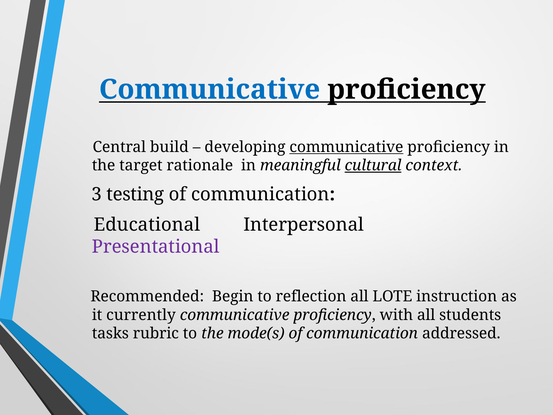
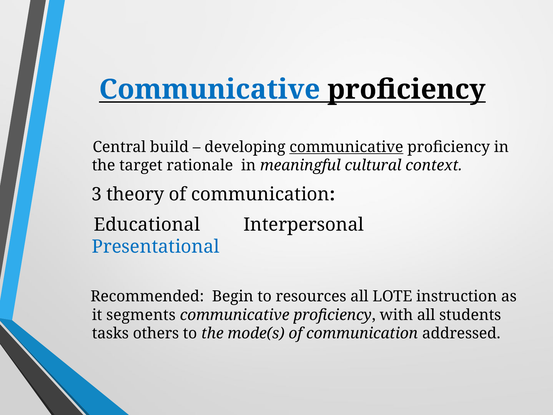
cultural underline: present -> none
testing: testing -> theory
Presentational colour: purple -> blue
reflection: reflection -> resources
currently: currently -> segments
rubric: rubric -> others
